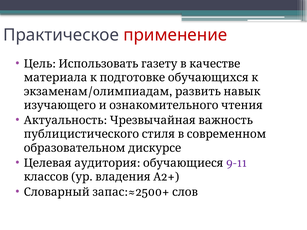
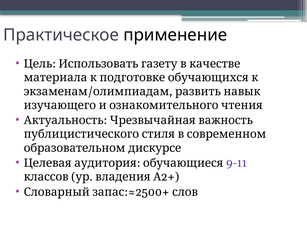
применение colour: red -> black
